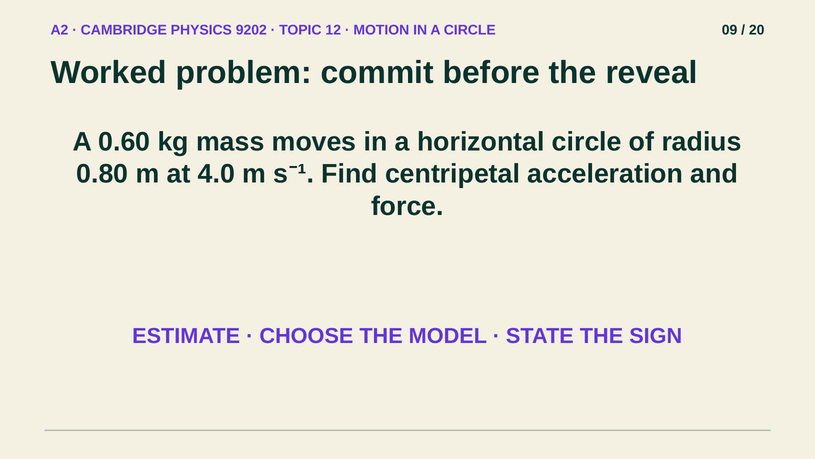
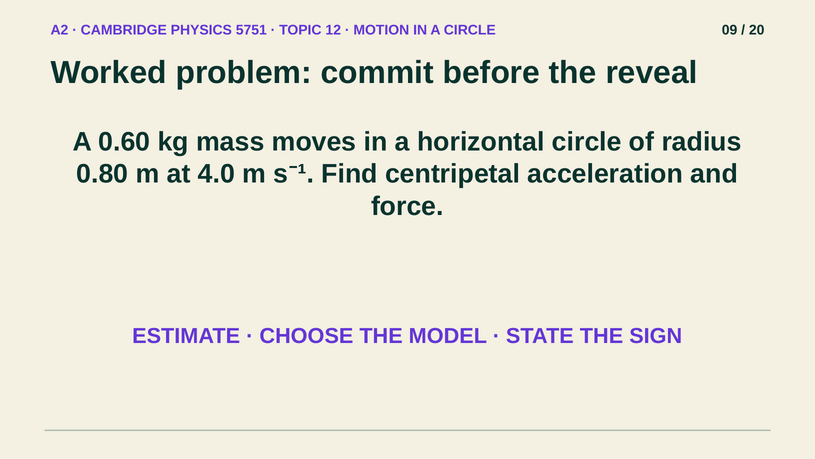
9202: 9202 -> 5751
